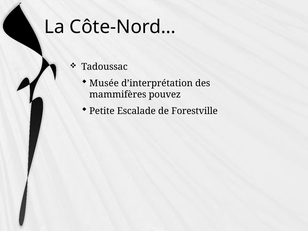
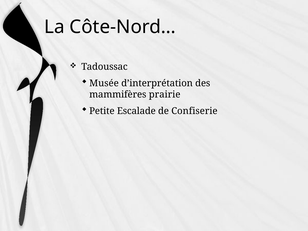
pouvez: pouvez -> prairie
Forestville: Forestville -> Confiserie
